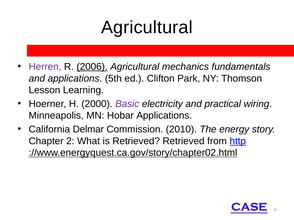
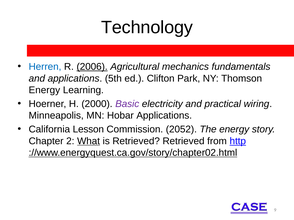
Agricultural at (147, 28): Agricultural -> Technology
Herren colour: purple -> blue
Lesson at (44, 90): Lesson -> Energy
Delmar: Delmar -> Lesson
2010: 2010 -> 2052
What underline: none -> present
